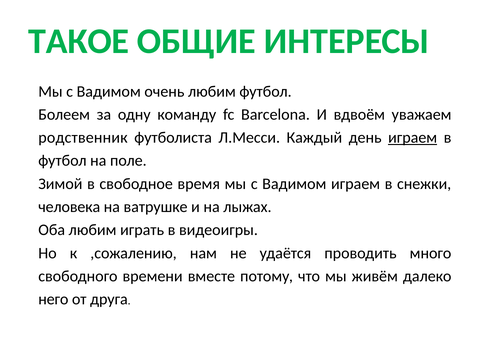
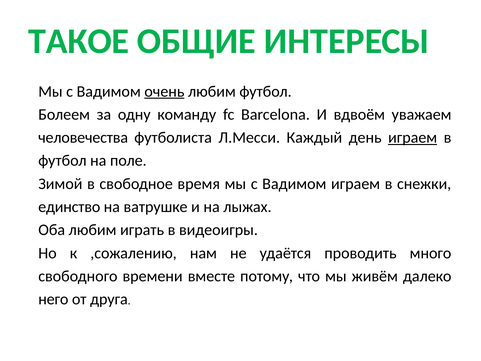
очень underline: none -> present
родственник: родственник -> человечества
человека: человека -> единство
